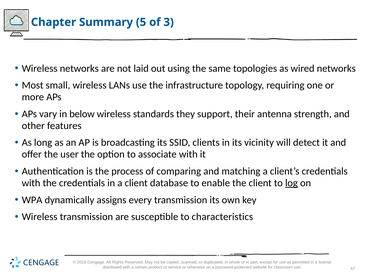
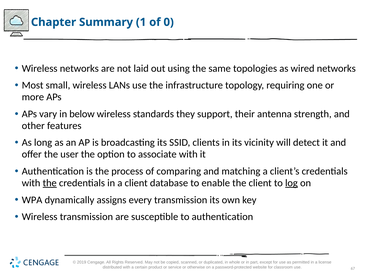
5: 5 -> 1
3: 3 -> 0
the at (50, 183) underline: none -> present
to characteristics: characteristics -> authentication
